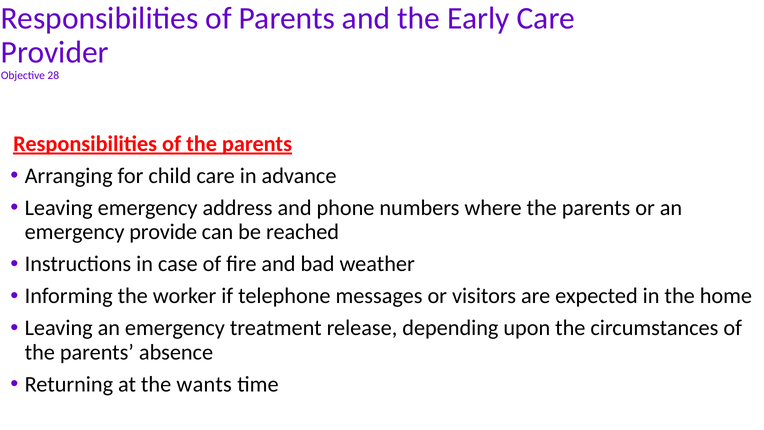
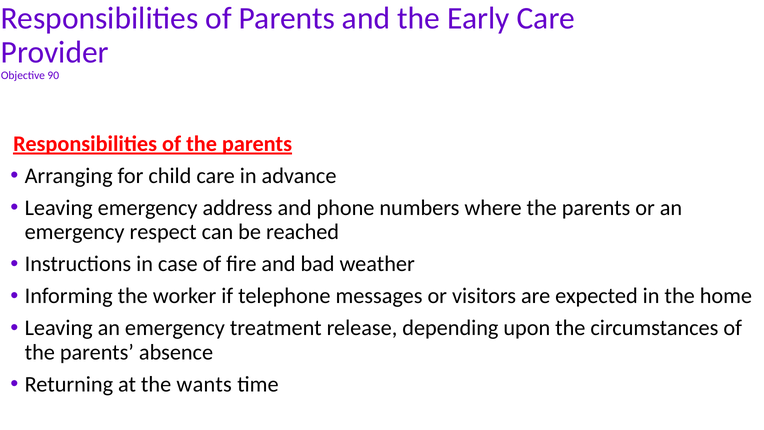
28: 28 -> 90
provide: provide -> respect
